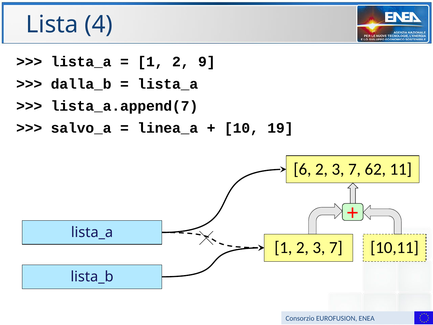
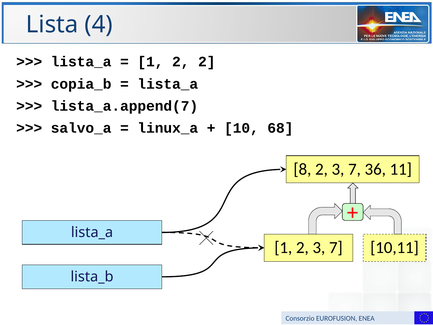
2 9: 9 -> 2
dalla_b: dalla_b -> copia_b
linea_a: linea_a -> linux_a
19: 19 -> 68
6: 6 -> 8
62: 62 -> 36
